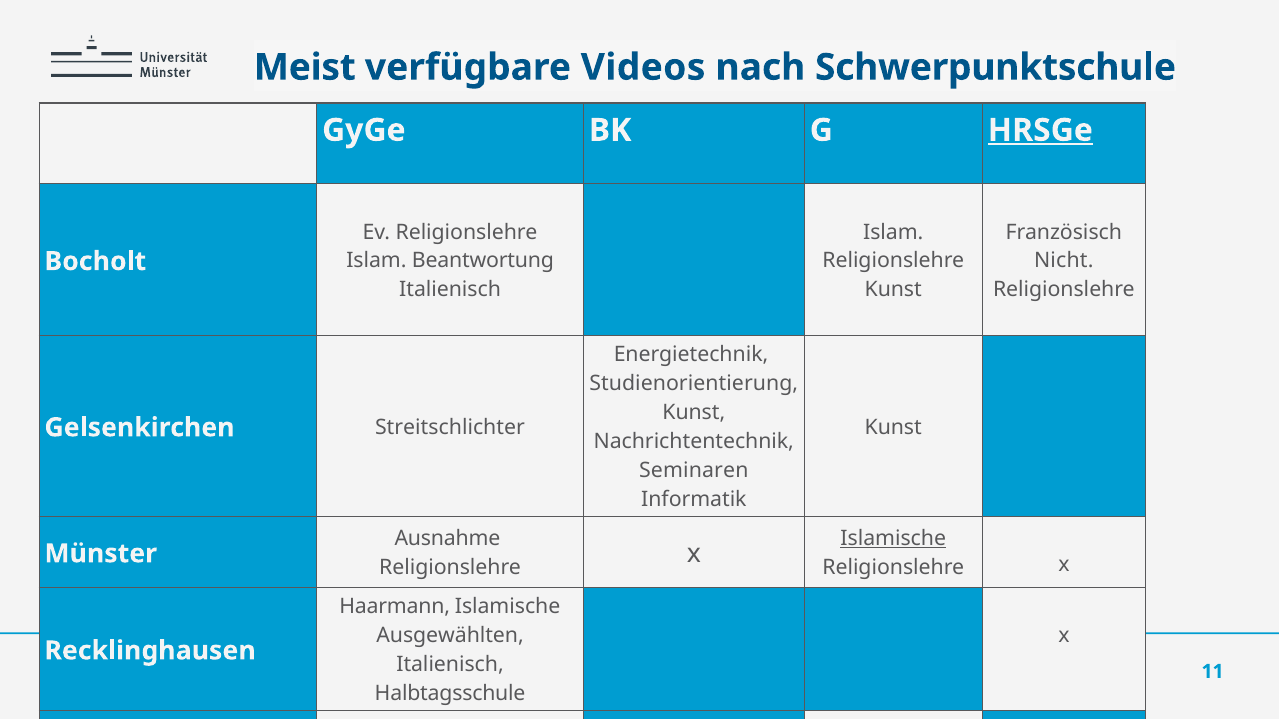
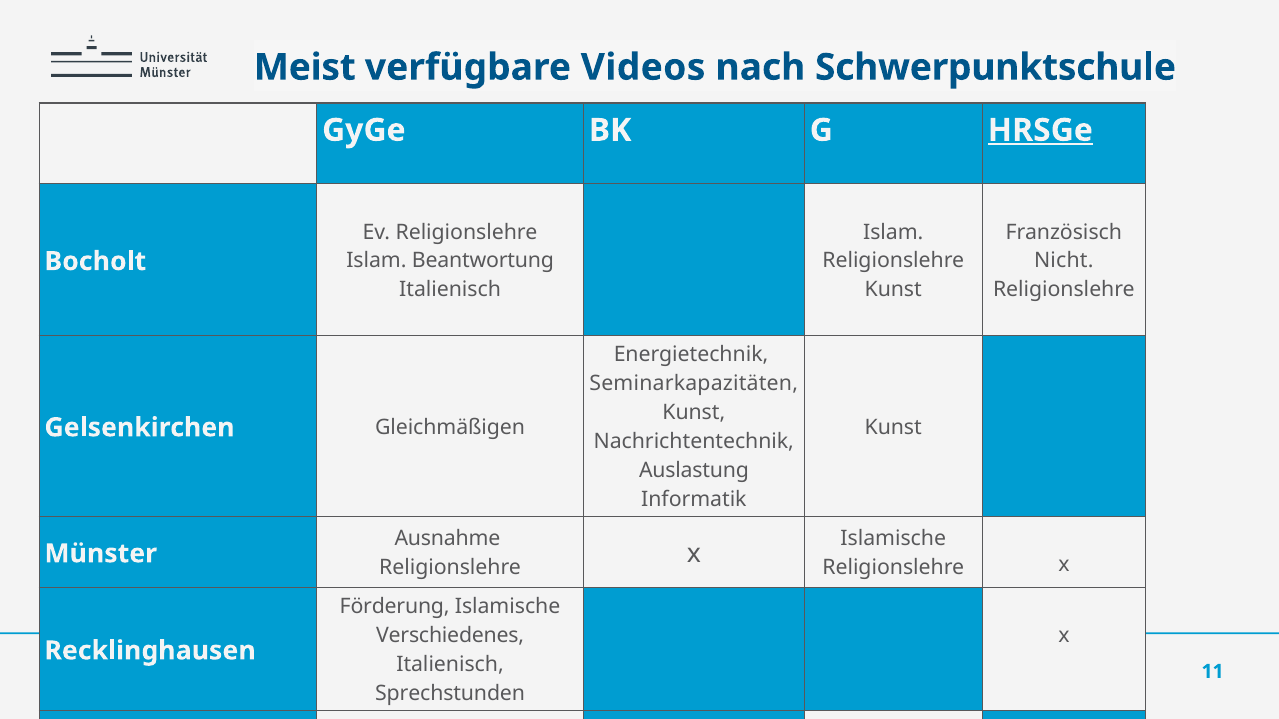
Studienorientierung: Studienorientierung -> Seminarkapazitäten
Streitschlichter: Streitschlichter -> Gleichmäßigen
Seminaren: Seminaren -> Auslastung
Islamische at (893, 539) underline: present -> none
Haarmann: Haarmann -> Förderung
Ausgewählten: Ausgewählten -> Verschiedenes
Halbtagsschule: Halbtagsschule -> Sprechstunden
